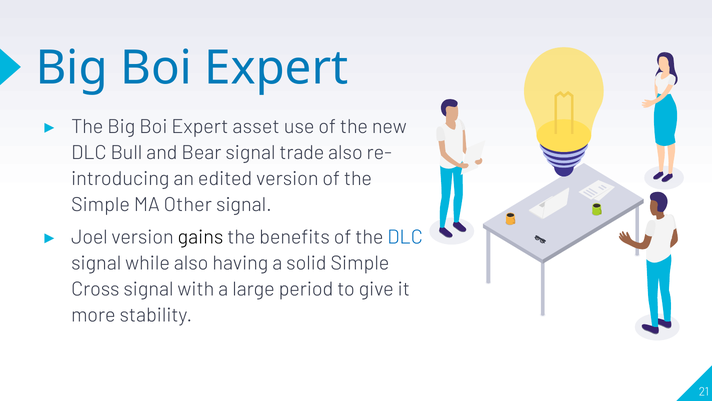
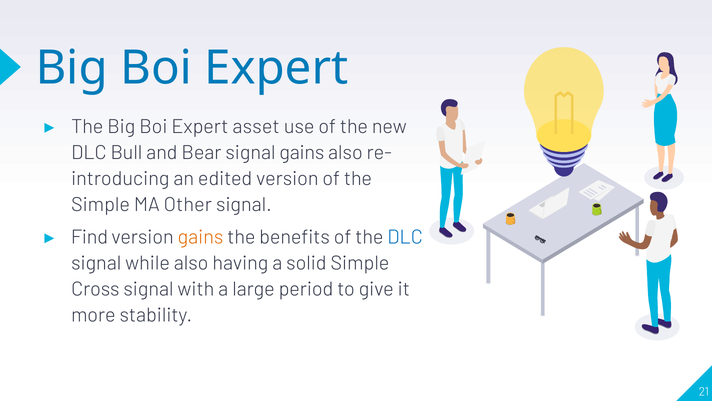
signal trade: trade -> gains
Joel: Joel -> Find
gains at (201, 237) colour: black -> orange
